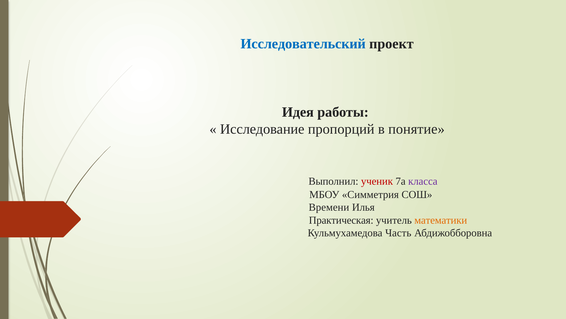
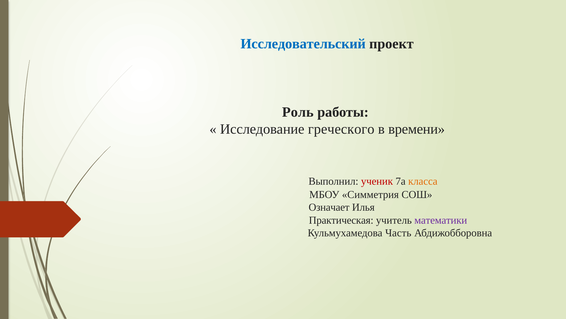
Идея: Идея -> Роль
пропорций: пропорций -> греческого
понятие: понятие -> времени
класса colour: purple -> orange
Времени: Времени -> Означает
математики colour: orange -> purple
